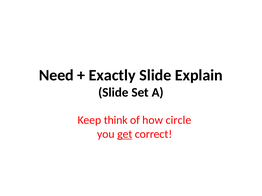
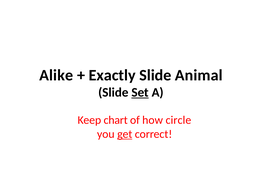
Need: Need -> Alike
Explain: Explain -> Animal
Set underline: none -> present
think: think -> chart
